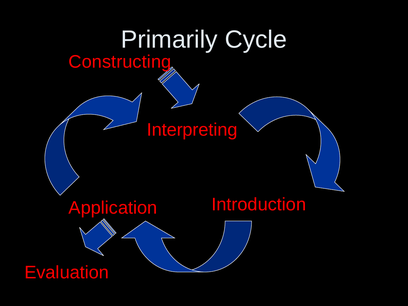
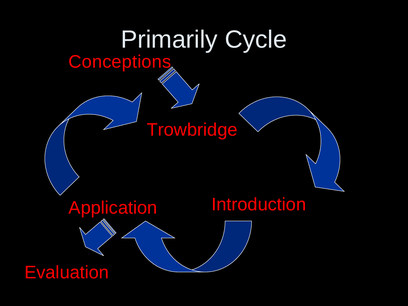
Constructing: Constructing -> Conceptions
Interpreting: Interpreting -> Trowbridge
